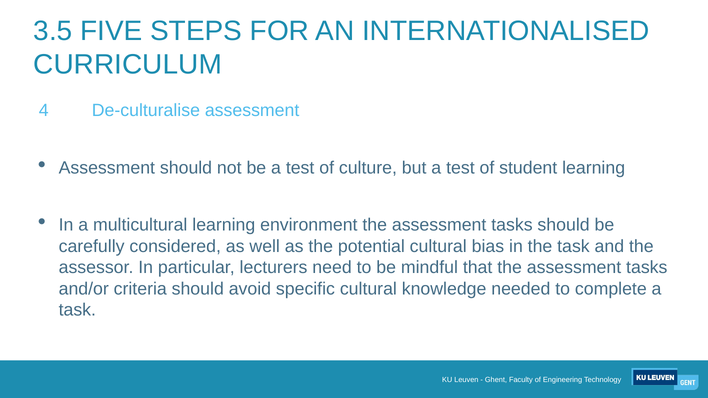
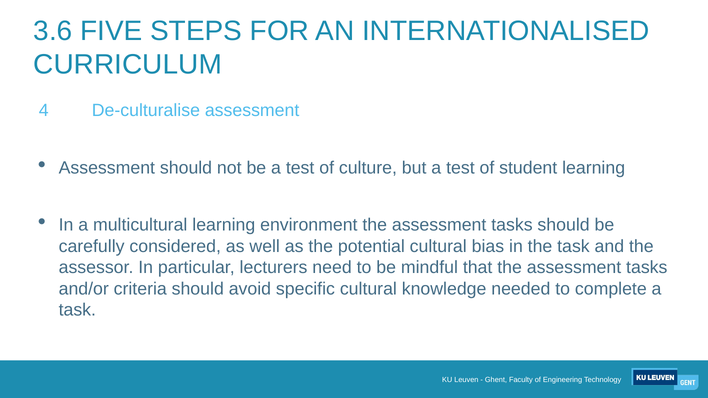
3.5: 3.5 -> 3.6
